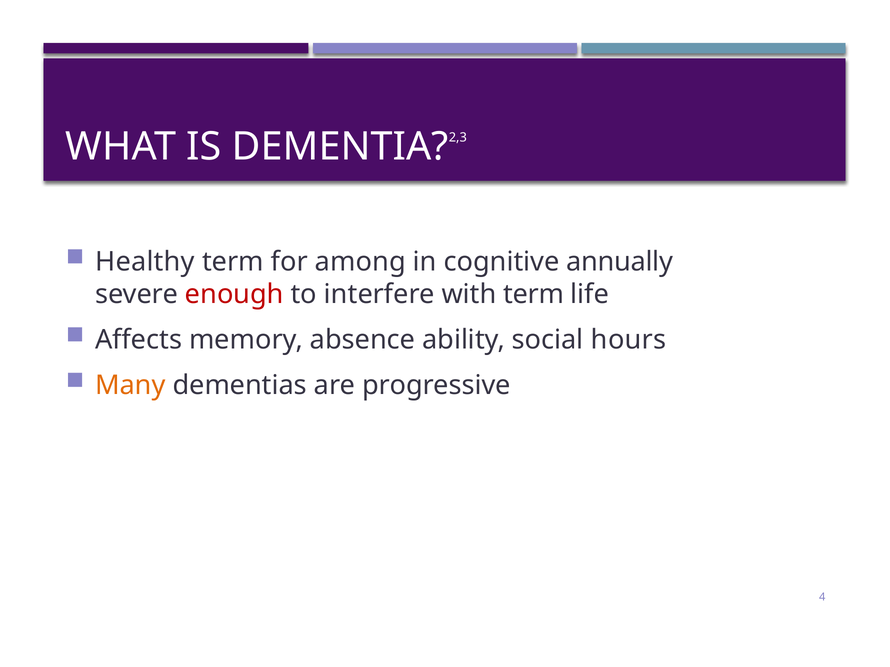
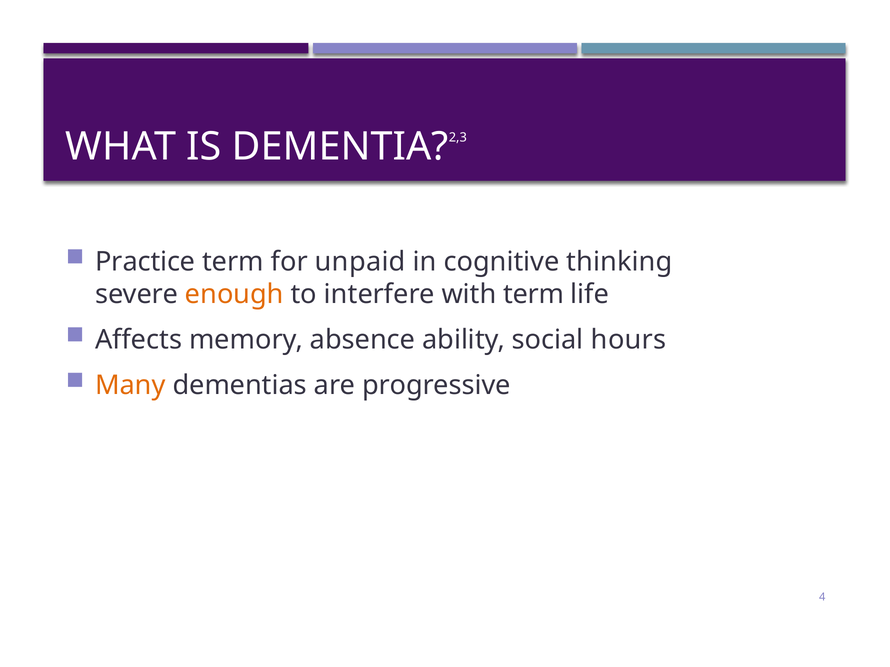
Healthy: Healthy -> Practice
among: among -> unpaid
annually: annually -> thinking
enough colour: red -> orange
